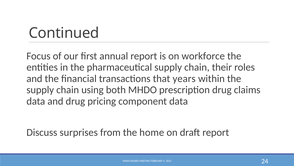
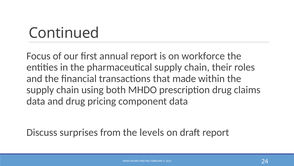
years: years -> made
home: home -> levels
